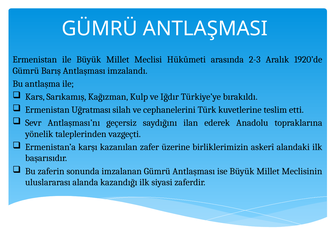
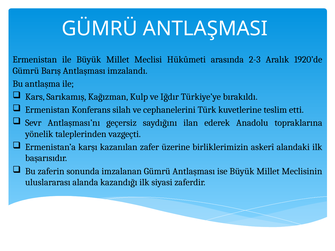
Uğratması: Uğratması -> Konferans
